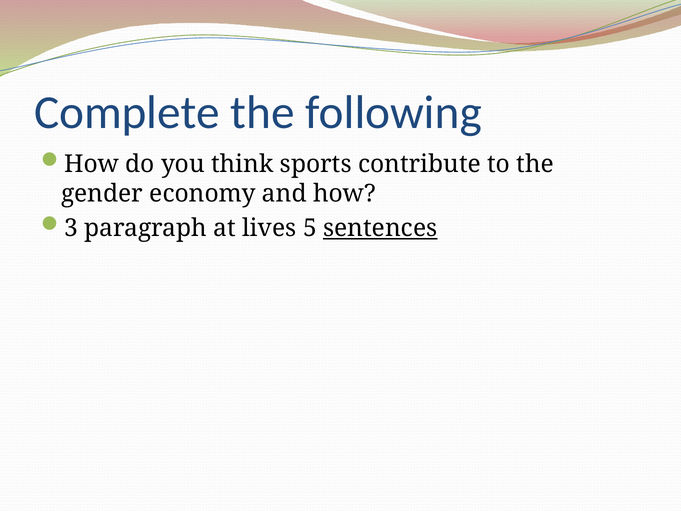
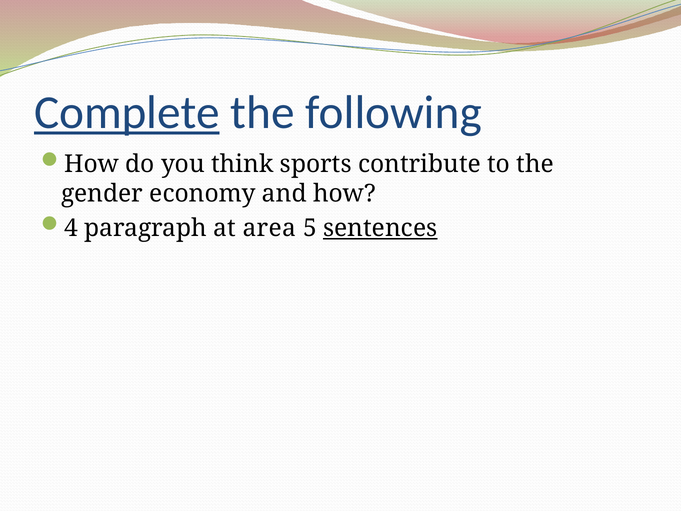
Complete underline: none -> present
3: 3 -> 4
lives: lives -> area
